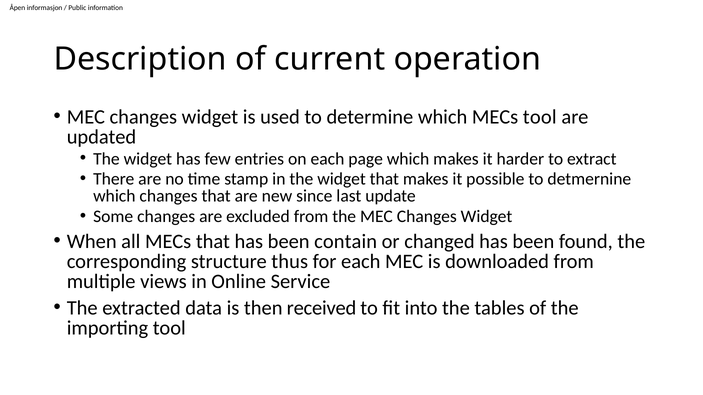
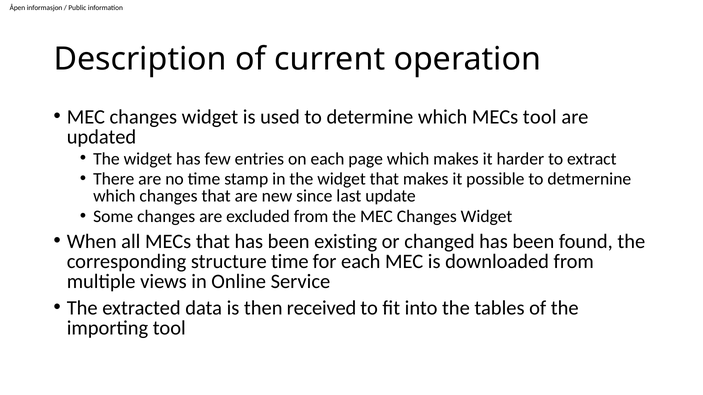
contain: contain -> existing
structure thus: thus -> time
